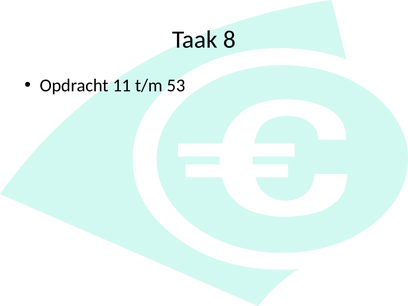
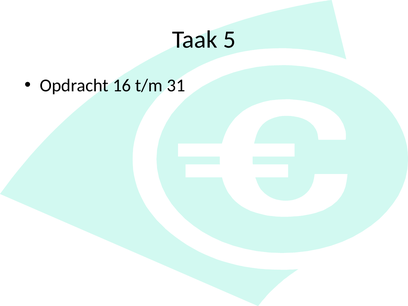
8: 8 -> 5
11: 11 -> 16
53: 53 -> 31
